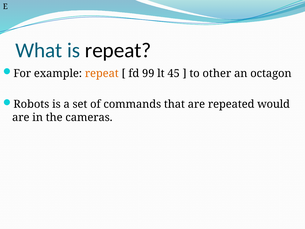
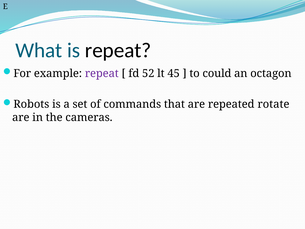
repeat at (102, 73) colour: orange -> purple
99: 99 -> 52
other: other -> could
would: would -> rotate
